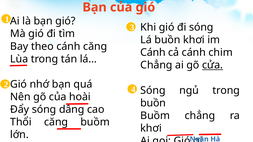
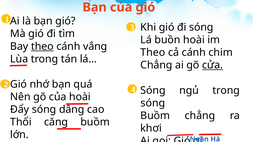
buồn khơi: khơi -> hoài
theo at (42, 46) underline: none -> present
cánh căng: căng -> vắng
Cánh at (153, 53): Cánh -> Theo
buồn at (153, 103): buồn -> sóng
